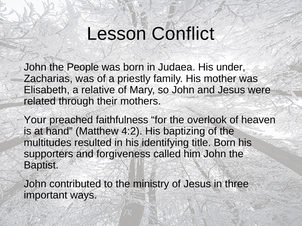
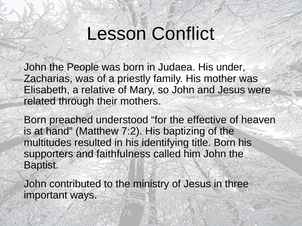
Your at (35, 120): Your -> Born
faithfulness: faithfulness -> understood
overlook: overlook -> effective
4:2: 4:2 -> 7:2
forgiveness: forgiveness -> faithfulness
